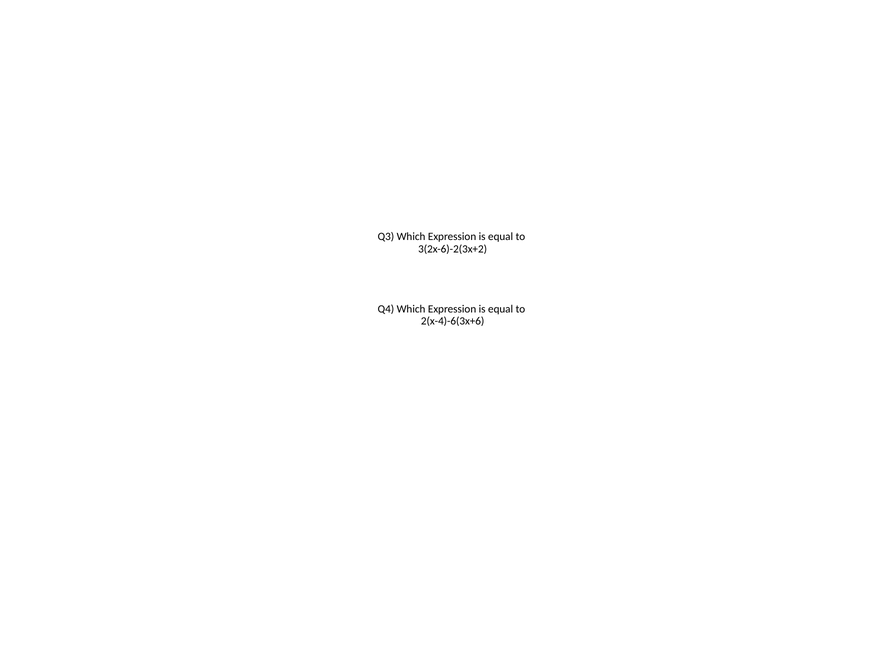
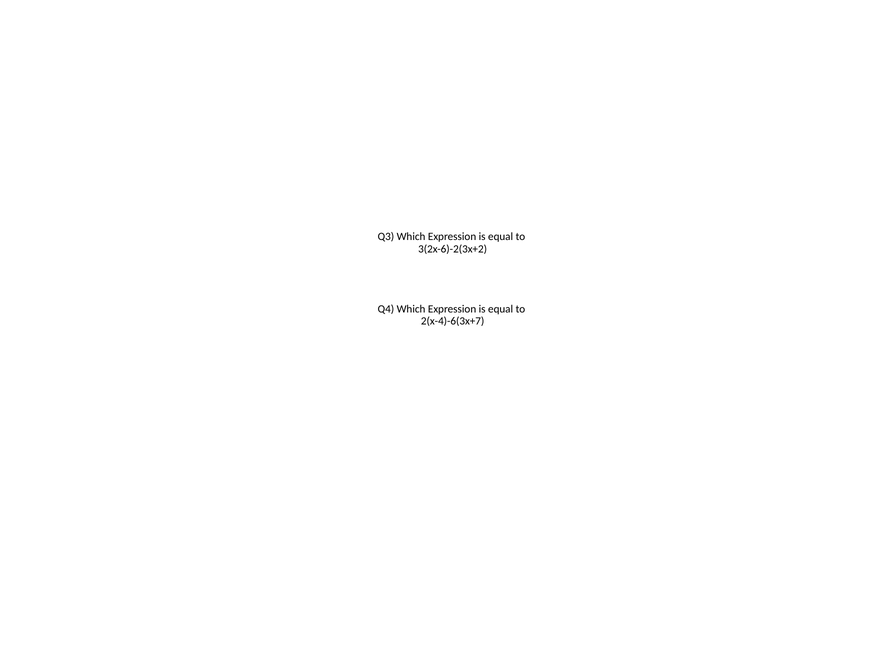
2(x-4)-6(3x+6: 2(x-4)-6(3x+6 -> 2(x-4)-6(3x+7
